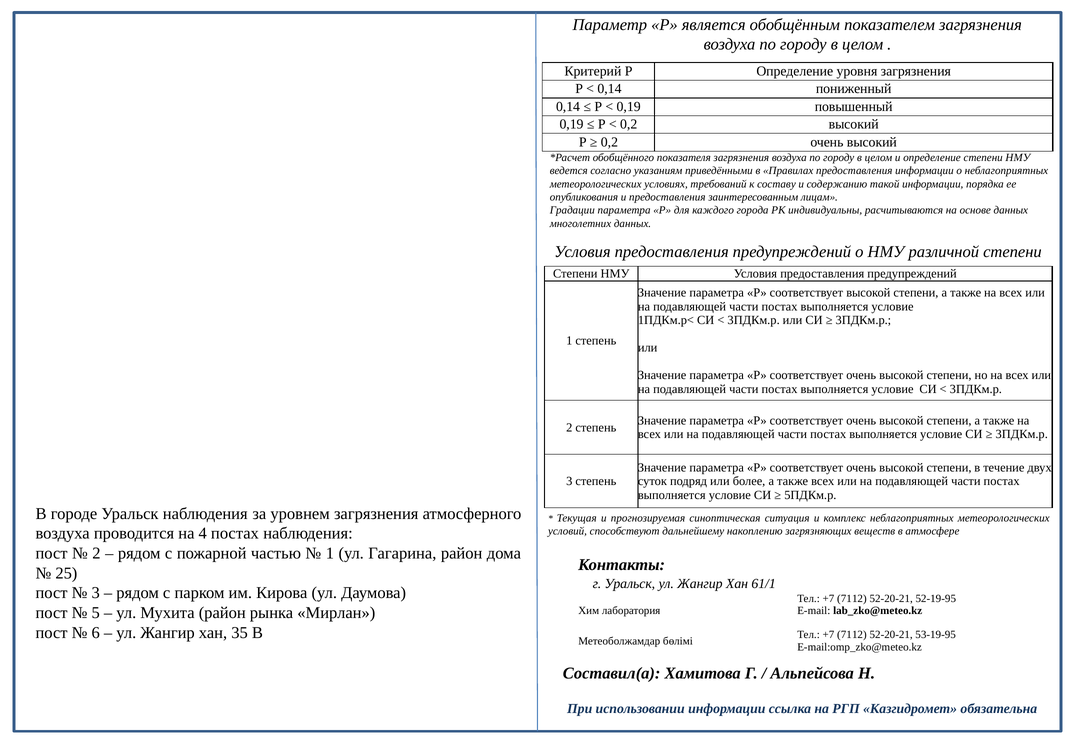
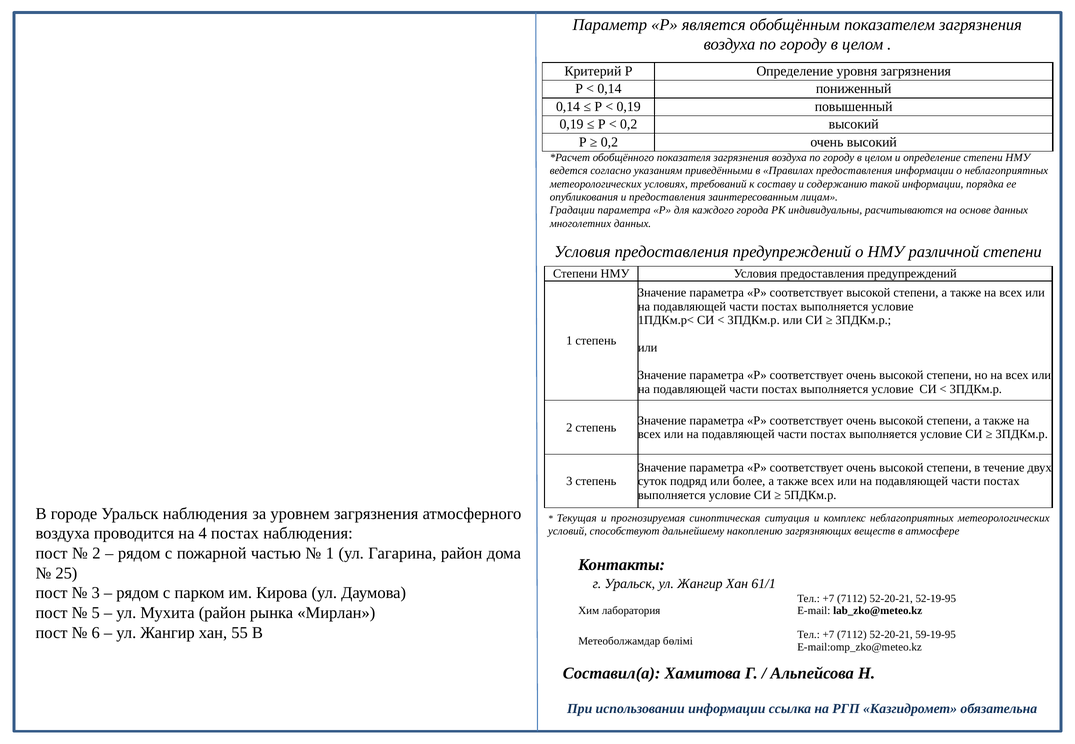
35: 35 -> 55
53-19-95: 53-19-95 -> 59-19-95
